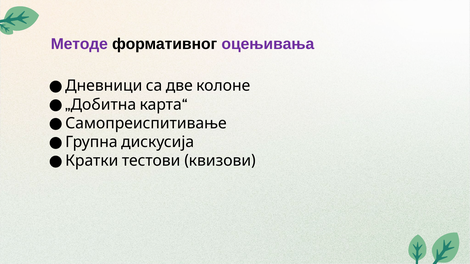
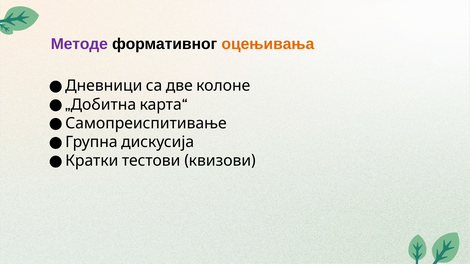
оцењивања colour: purple -> orange
